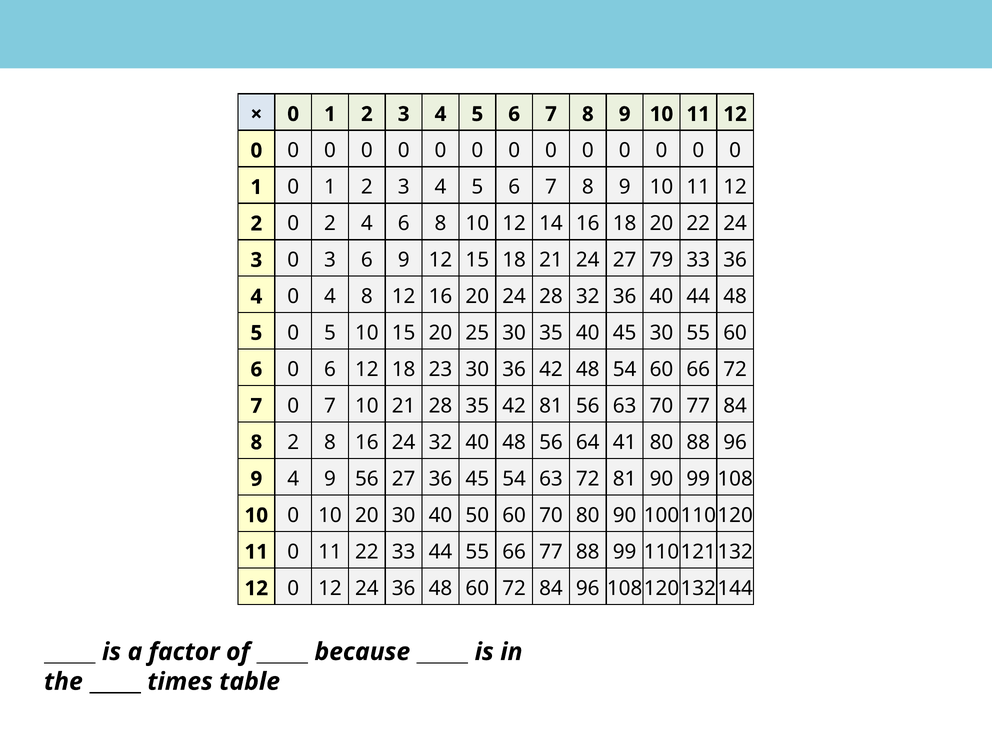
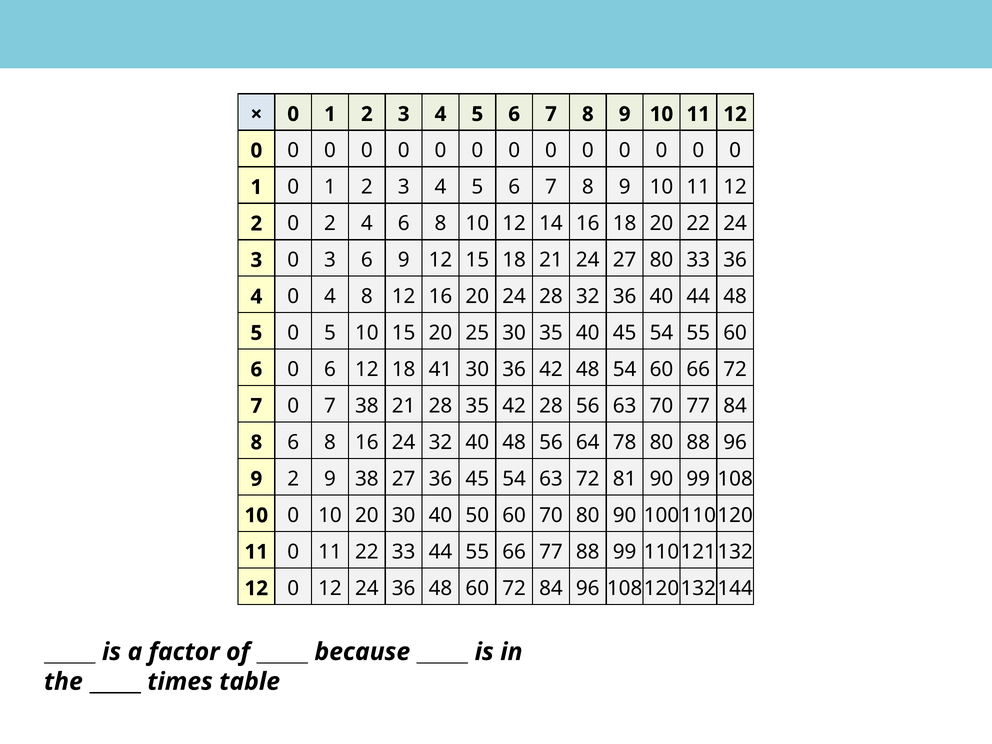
27 79: 79 -> 80
40 45 30: 30 -> 54
23: 23 -> 41
7 10: 10 -> 38
42 81: 81 -> 28
8 2: 2 -> 6
41: 41 -> 78
9 4: 4 -> 2
9 56: 56 -> 38
